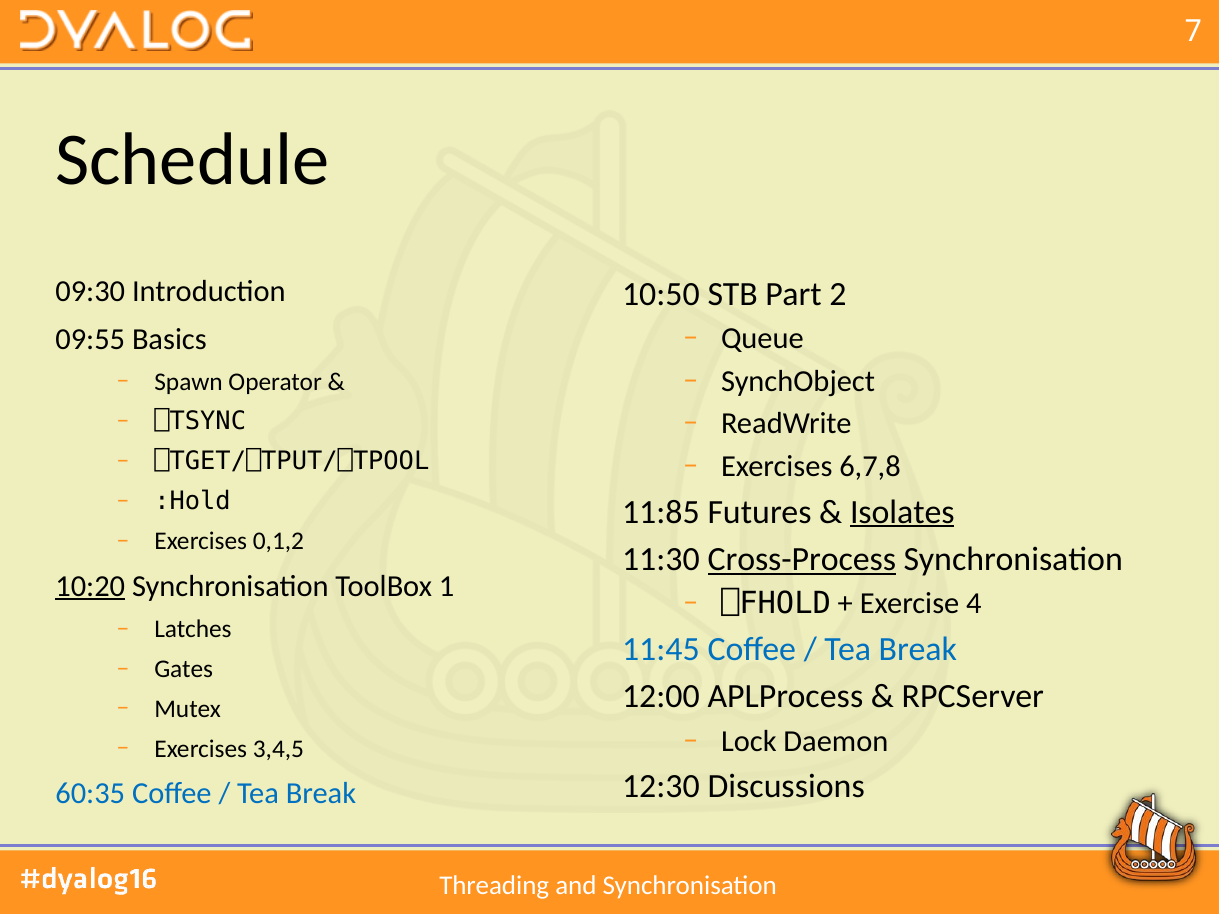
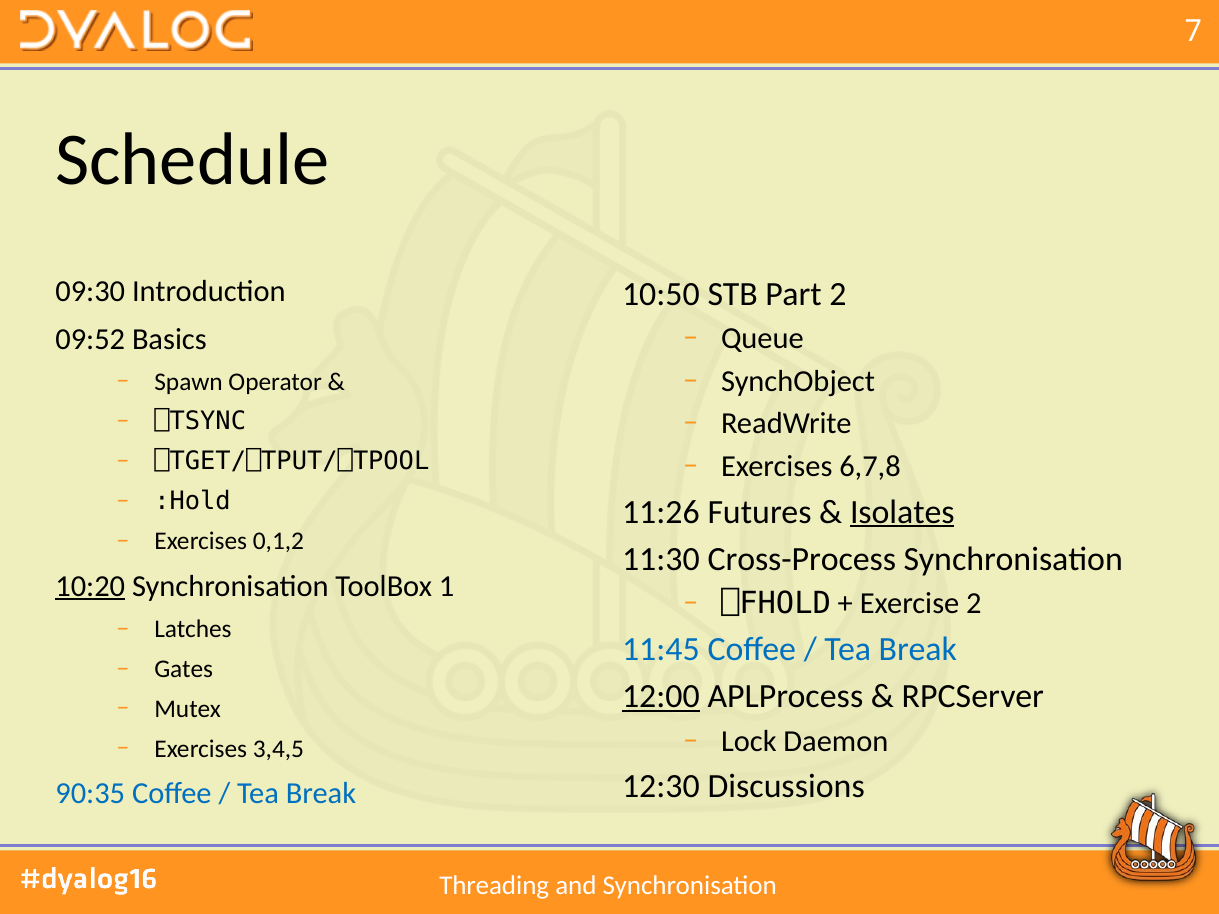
09:55: 09:55 -> 09:52
11:85: 11:85 -> 11:26
Cross-Process underline: present -> none
Exercise 4: 4 -> 2
12:00 underline: none -> present
60:35: 60:35 -> 90:35
